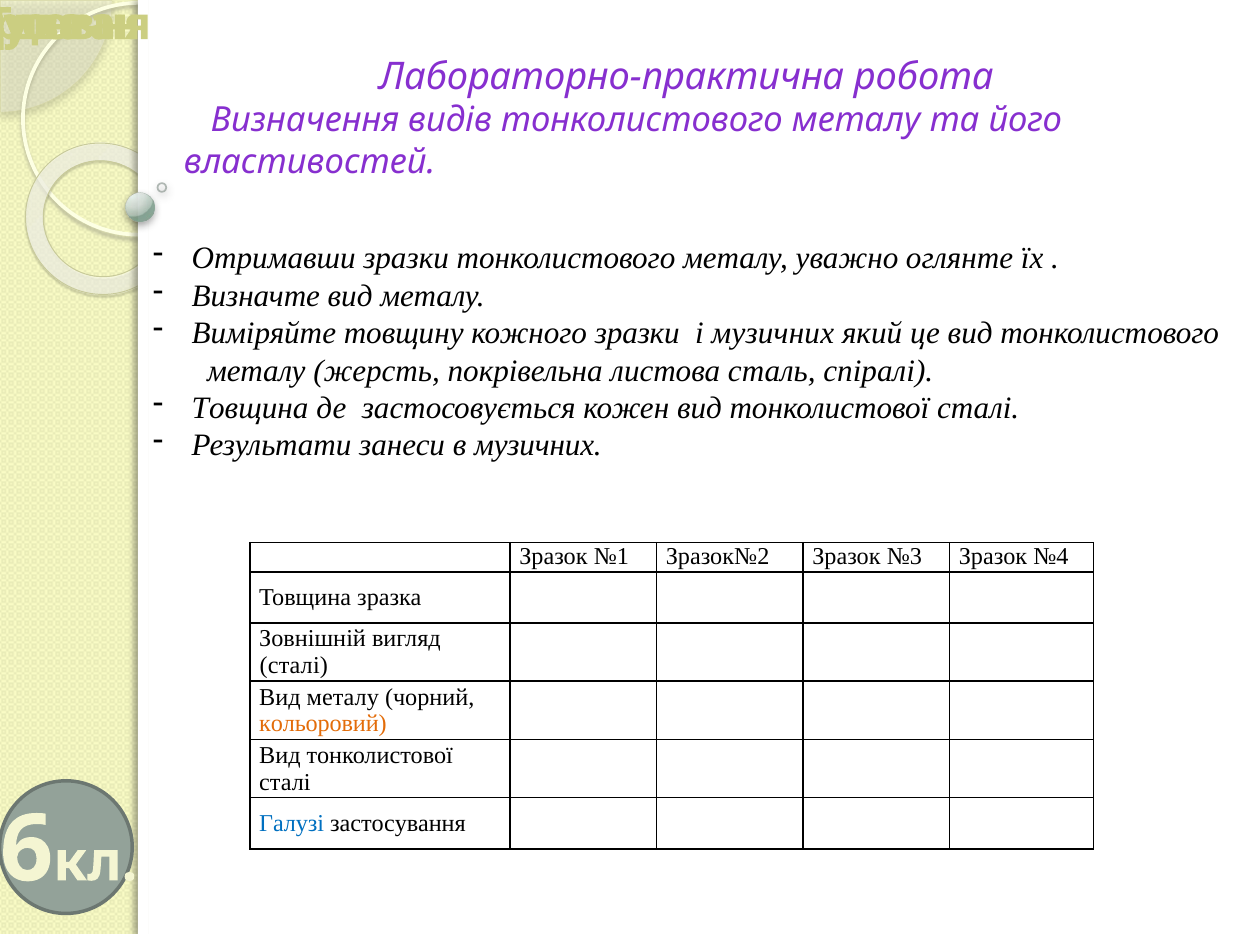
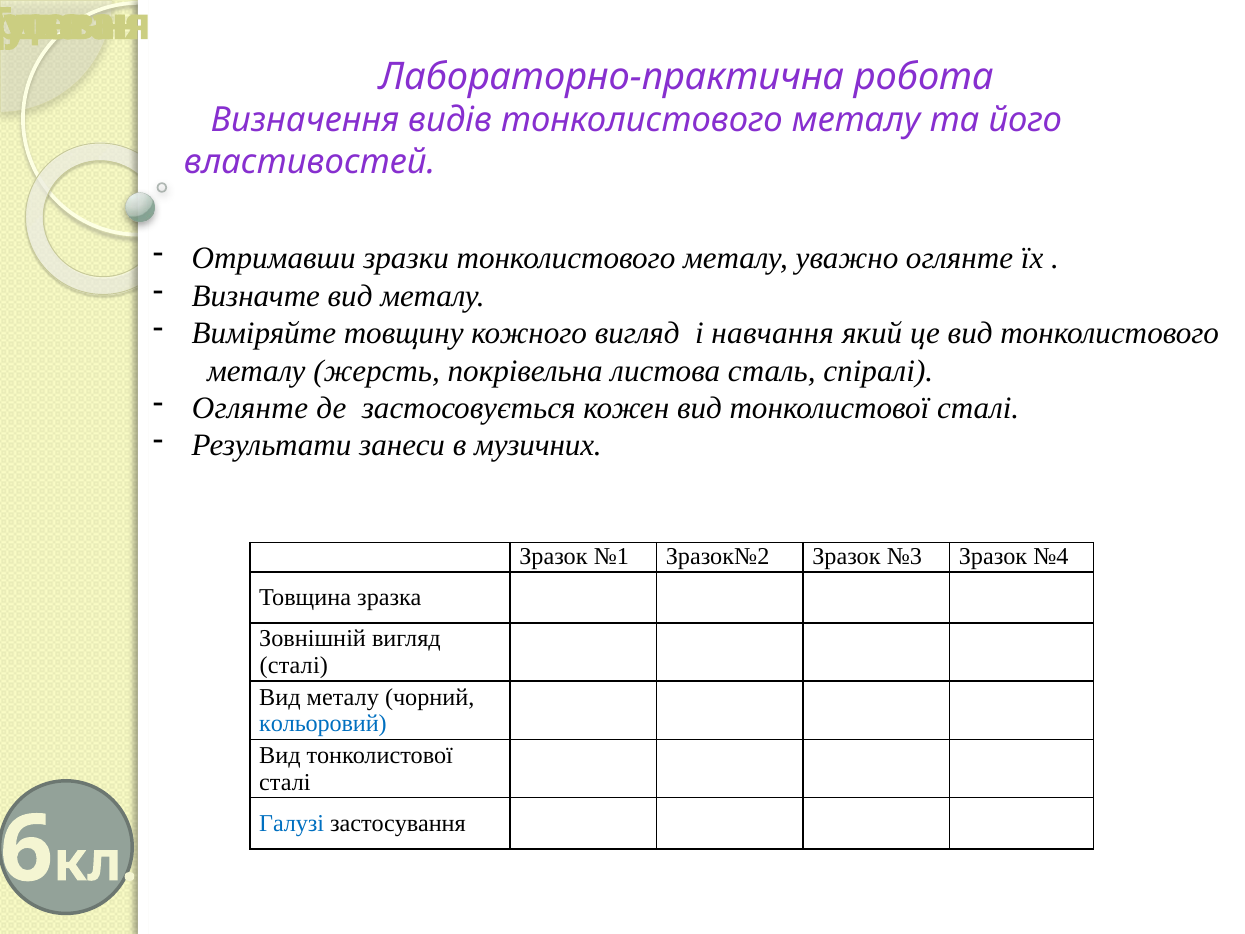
кожного зразки: зразки -> вигляд
і музичних: музичних -> навчання
Товщина at (250, 408): Товщина -> Оглянте
кольоровий colour: orange -> blue
